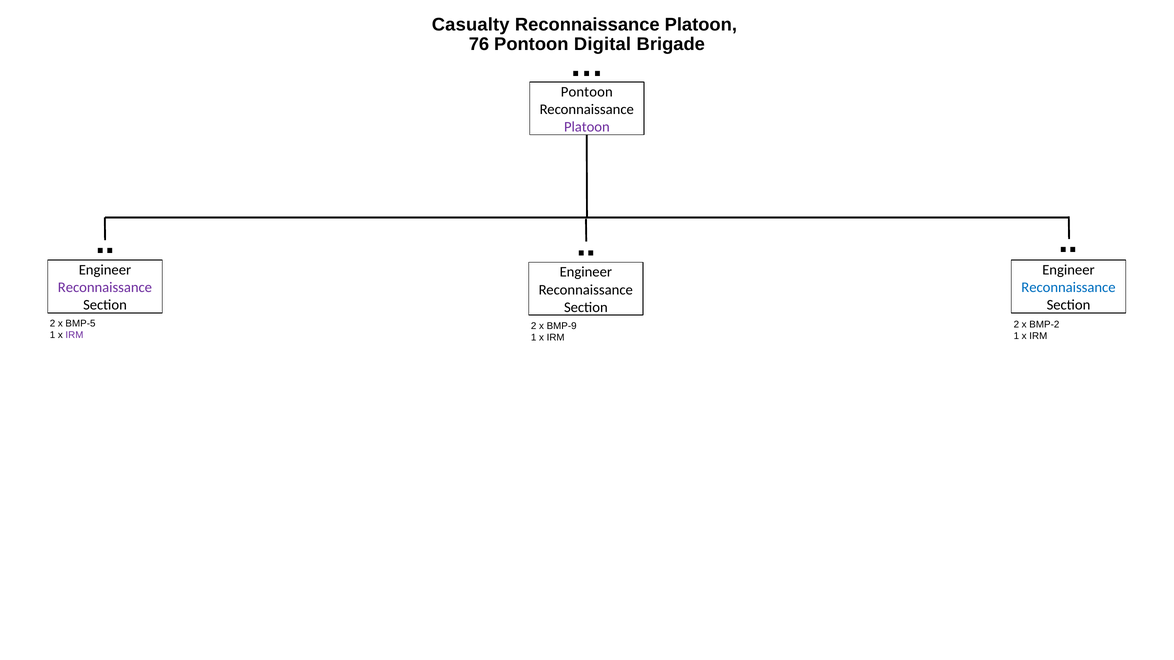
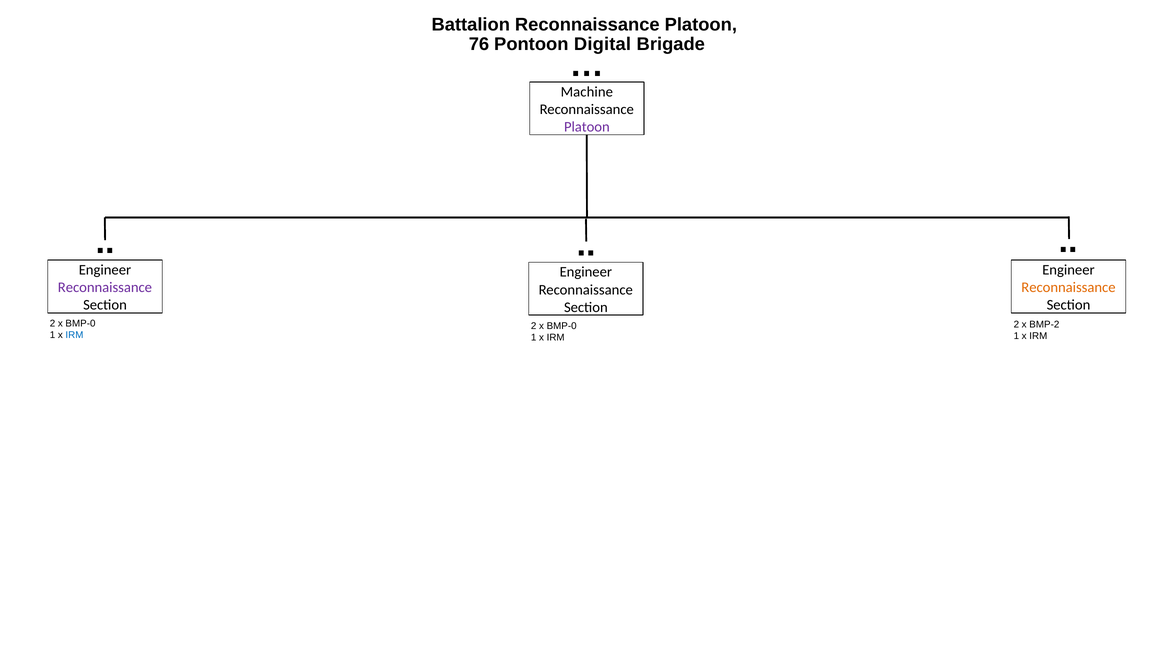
Casualty: Casualty -> Battalion
Pontoon at (587, 92): Pontoon -> Machine
Reconnaissance at (1068, 288) colour: blue -> orange
BMP-5 at (80, 324): BMP-5 -> BMP-0
BMP-9 at (562, 326): BMP-9 -> BMP-0
IRM at (74, 335) colour: purple -> blue
